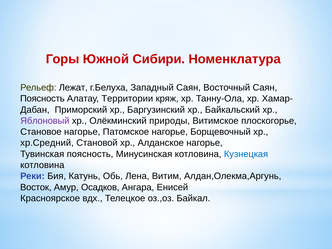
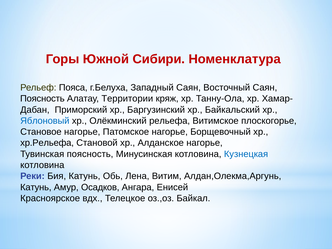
Лежат: Лежат -> Пояса
Яблоновый colour: purple -> blue
природы: природы -> рельефа
хр.Средний: хр.Средний -> хр.Рельефа
Восток at (36, 187): Восток -> Катунь
